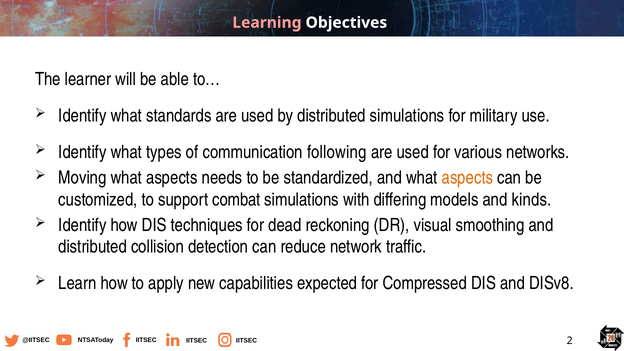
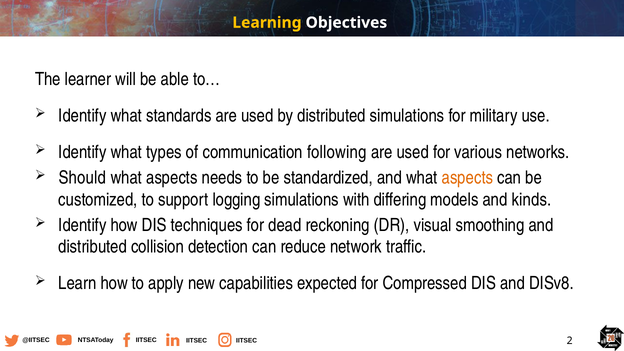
Learning colour: pink -> yellow
Moving: Moving -> Should
combat: combat -> logging
